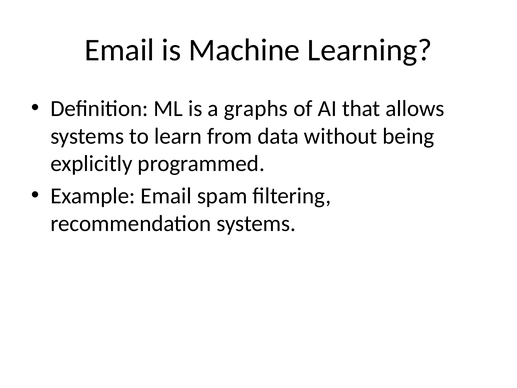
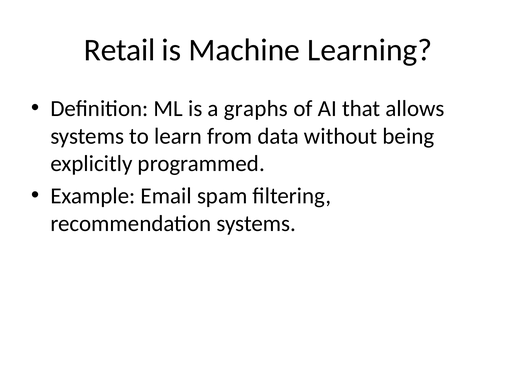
Email at (119, 50): Email -> Retail
